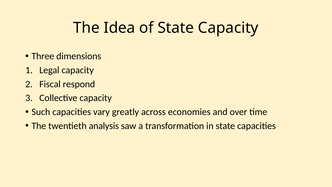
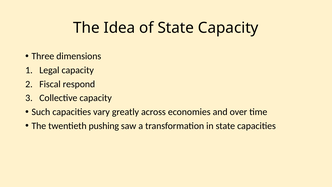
analysis: analysis -> pushing
